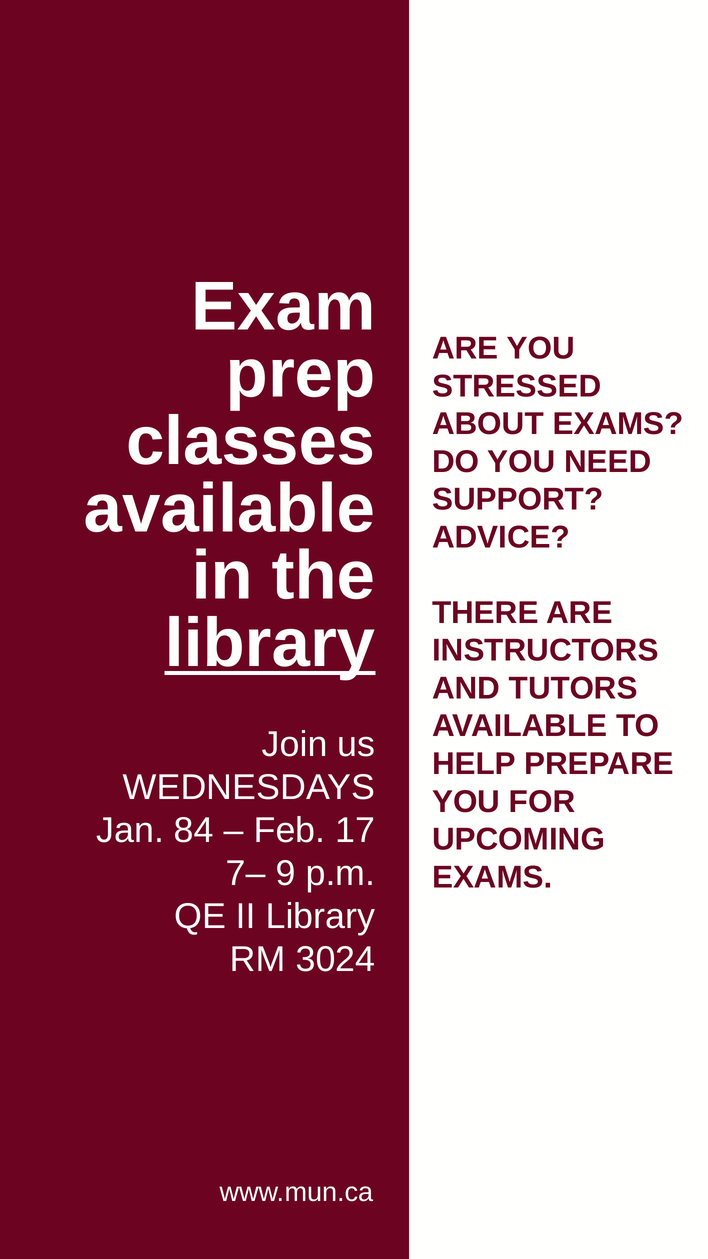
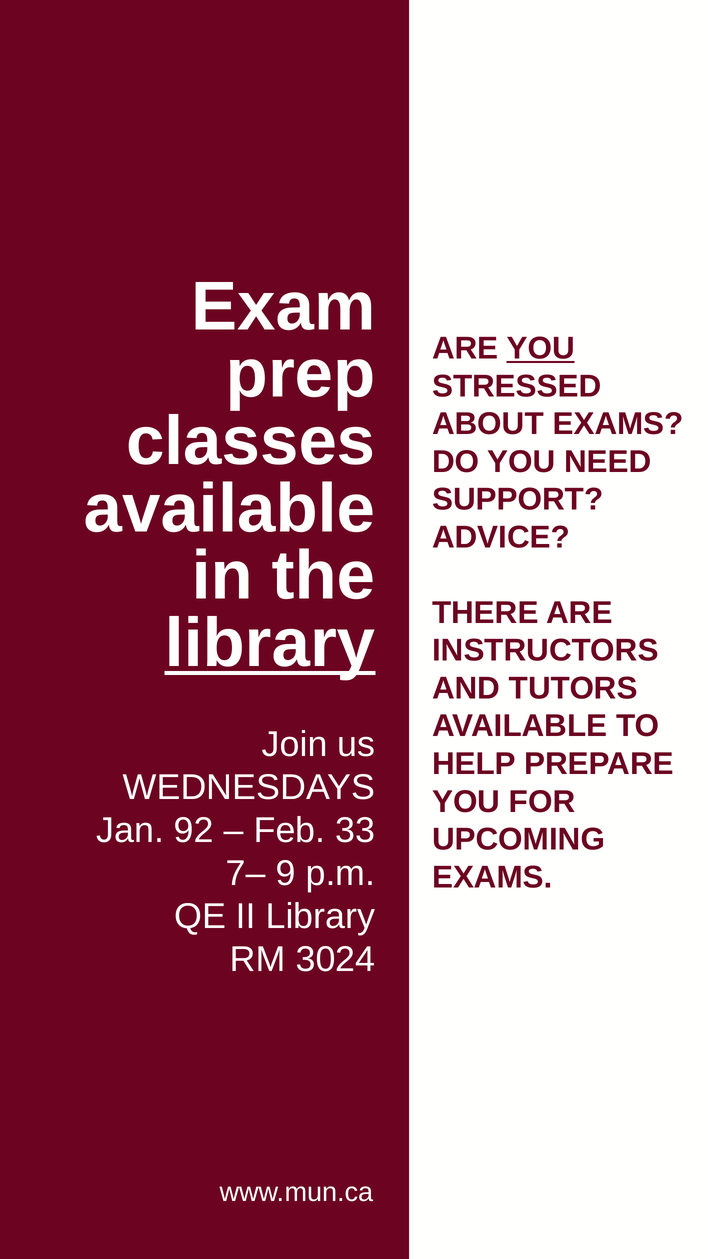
YOU at (541, 348) underline: none -> present
84: 84 -> 92
17: 17 -> 33
